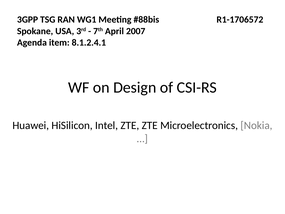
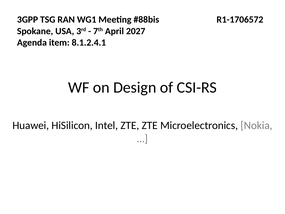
2007: 2007 -> 2027
